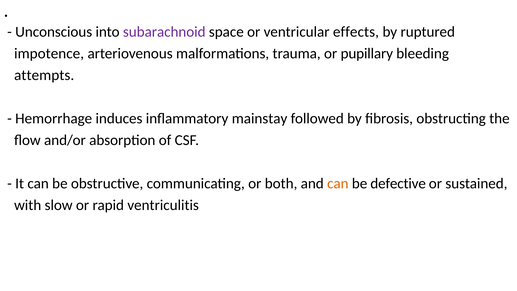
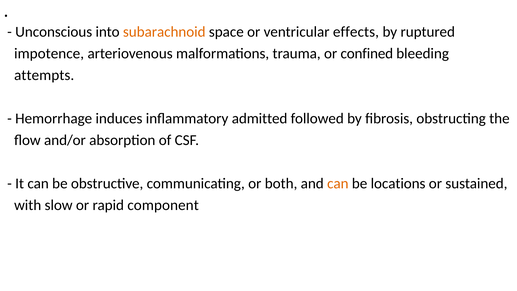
subarachnoid colour: purple -> orange
pupillary: pupillary -> confined
mainstay: mainstay -> admitted
defective: defective -> locations
ventriculitis: ventriculitis -> component
